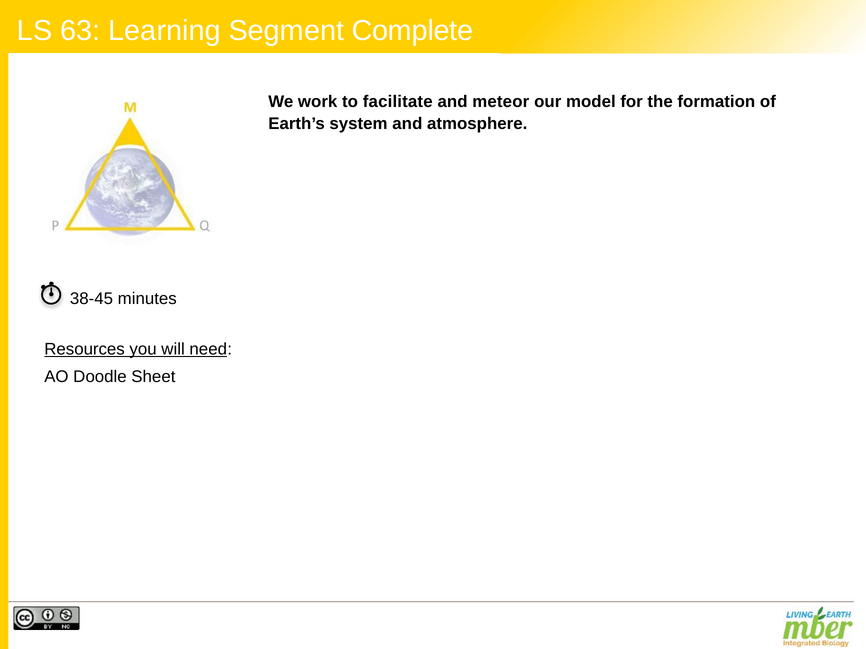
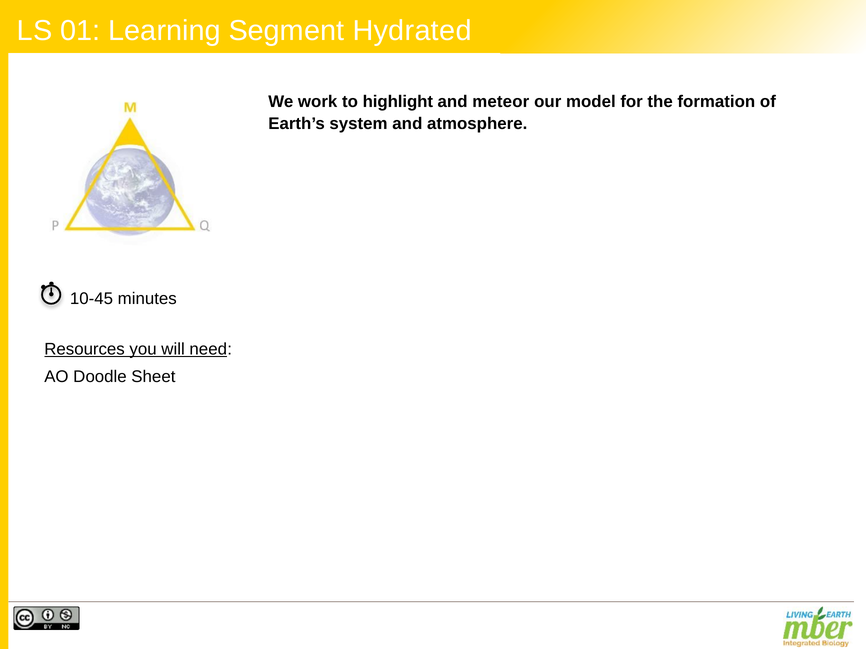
63: 63 -> 01
Complete: Complete -> Hydrated
facilitate: facilitate -> highlight
38-45: 38-45 -> 10-45
